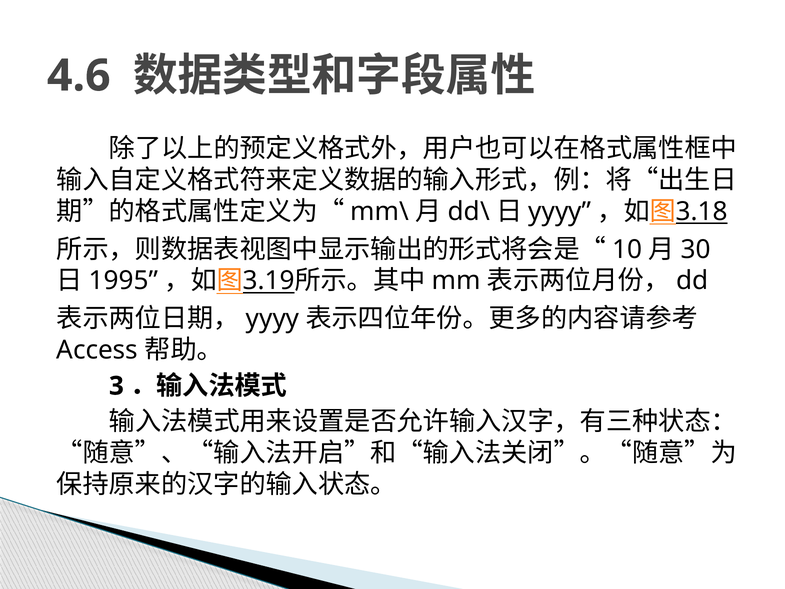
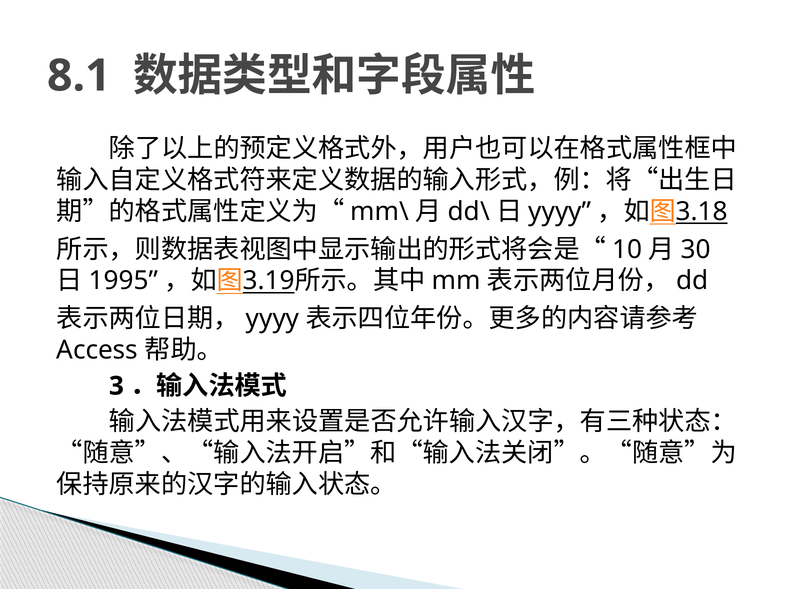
4.6: 4.6 -> 8.1
